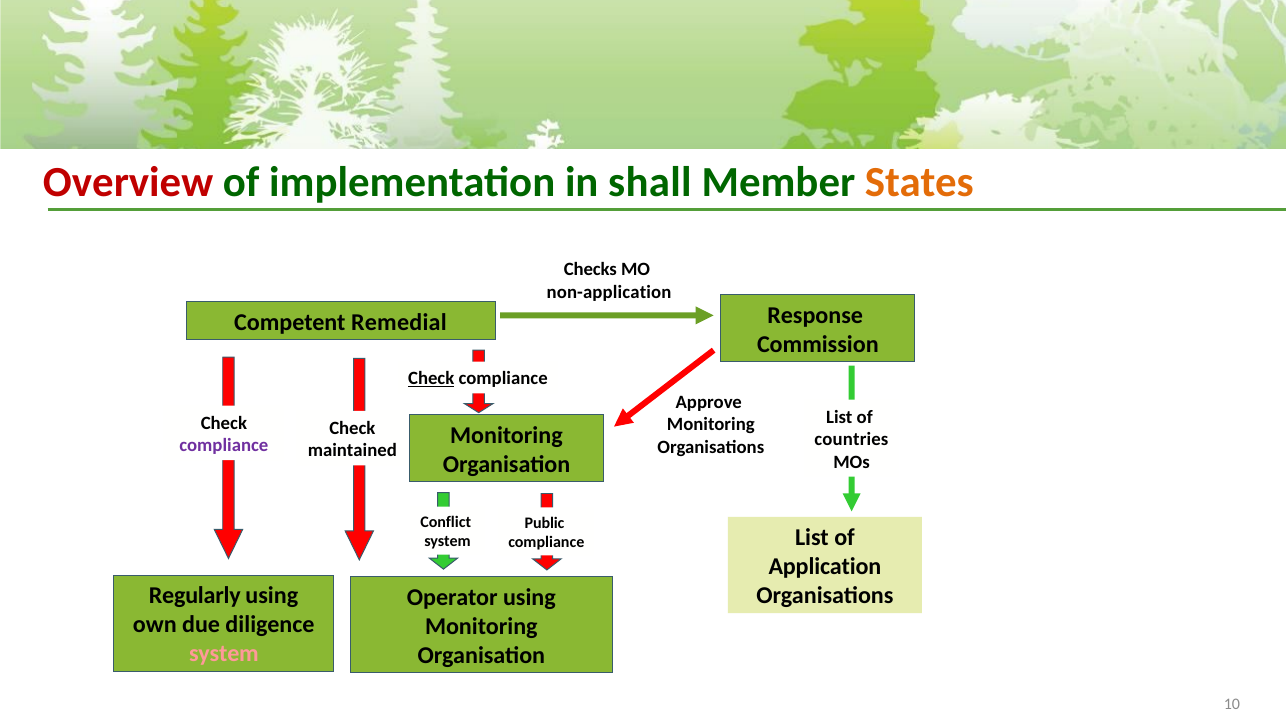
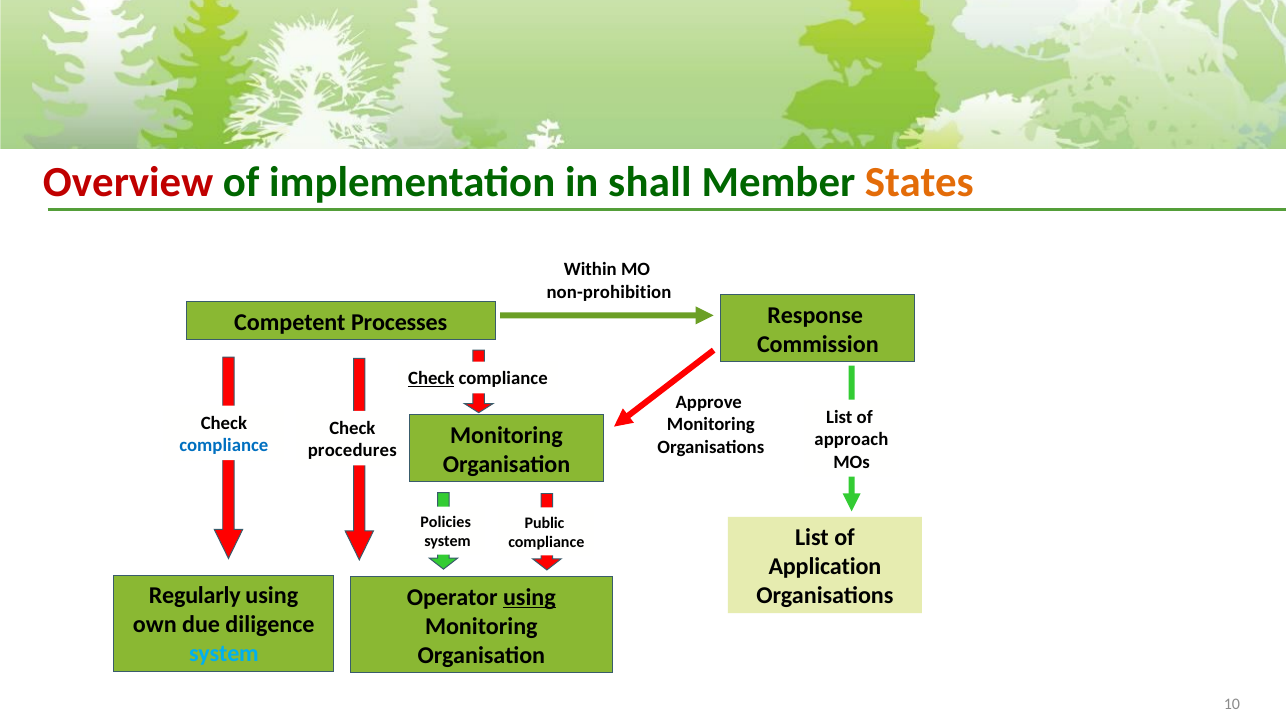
Checks: Checks -> Within
non-application: non-application -> non-prohibition
Remedial: Remedial -> Processes
countries: countries -> approach
compliance at (224, 446) colour: purple -> blue
maintained: maintained -> procedures
Conflict: Conflict -> Policies
using at (529, 598) underline: none -> present
system at (224, 654) colour: pink -> light blue
